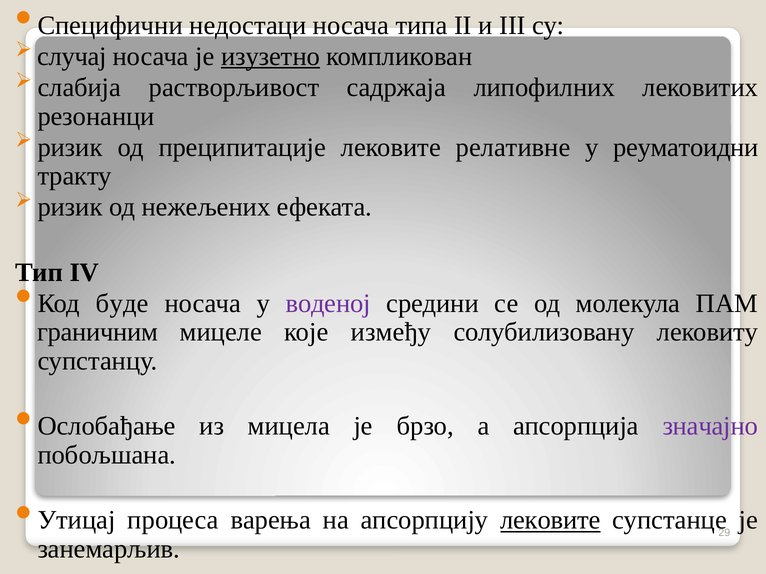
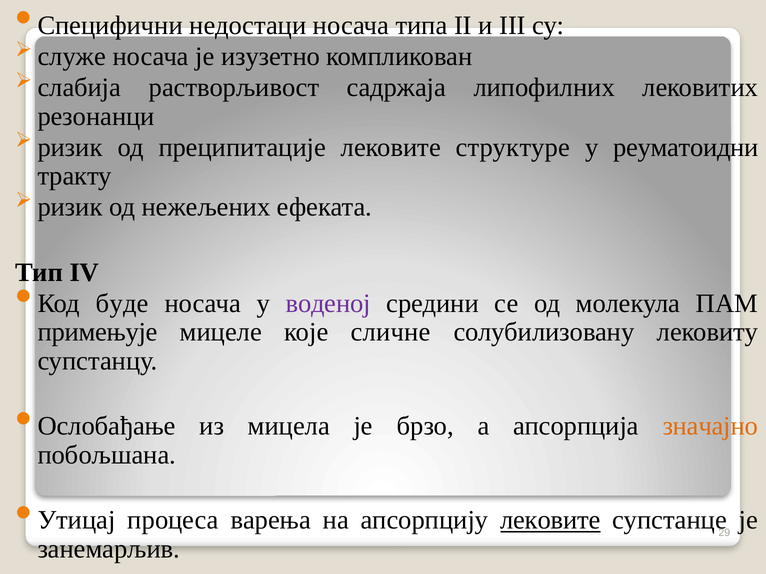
случај: случај -> служе
изузетно underline: present -> none
релативне: релативне -> структуре
граничним: граничним -> примењује
између: између -> сличне
значајно colour: purple -> orange
